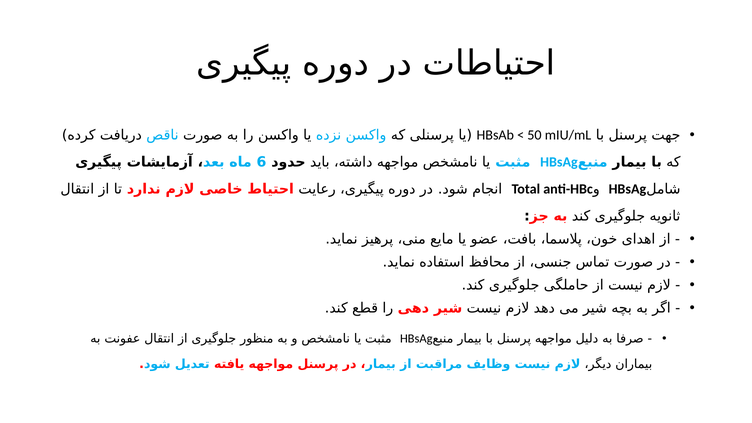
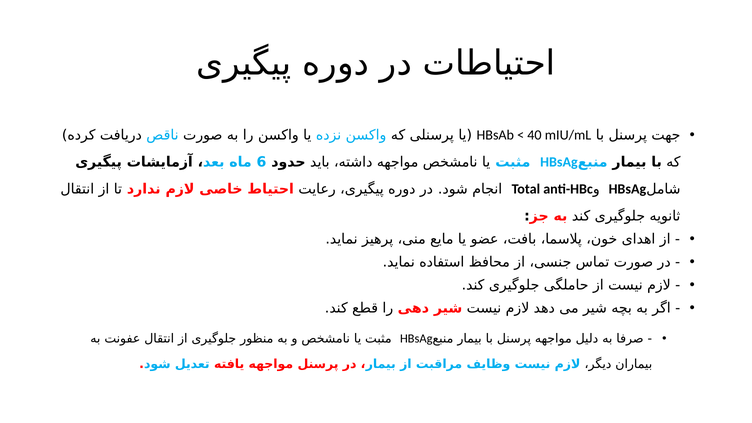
50: 50 -> 40
